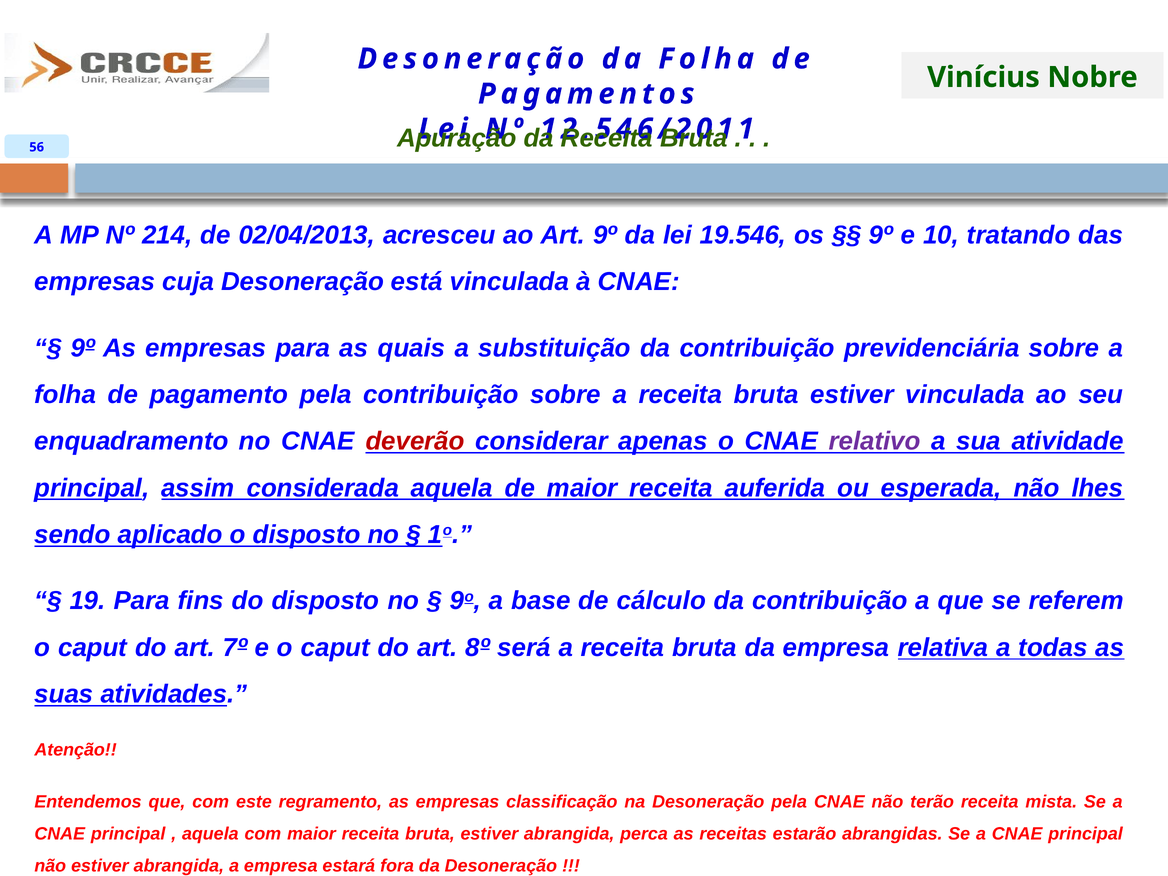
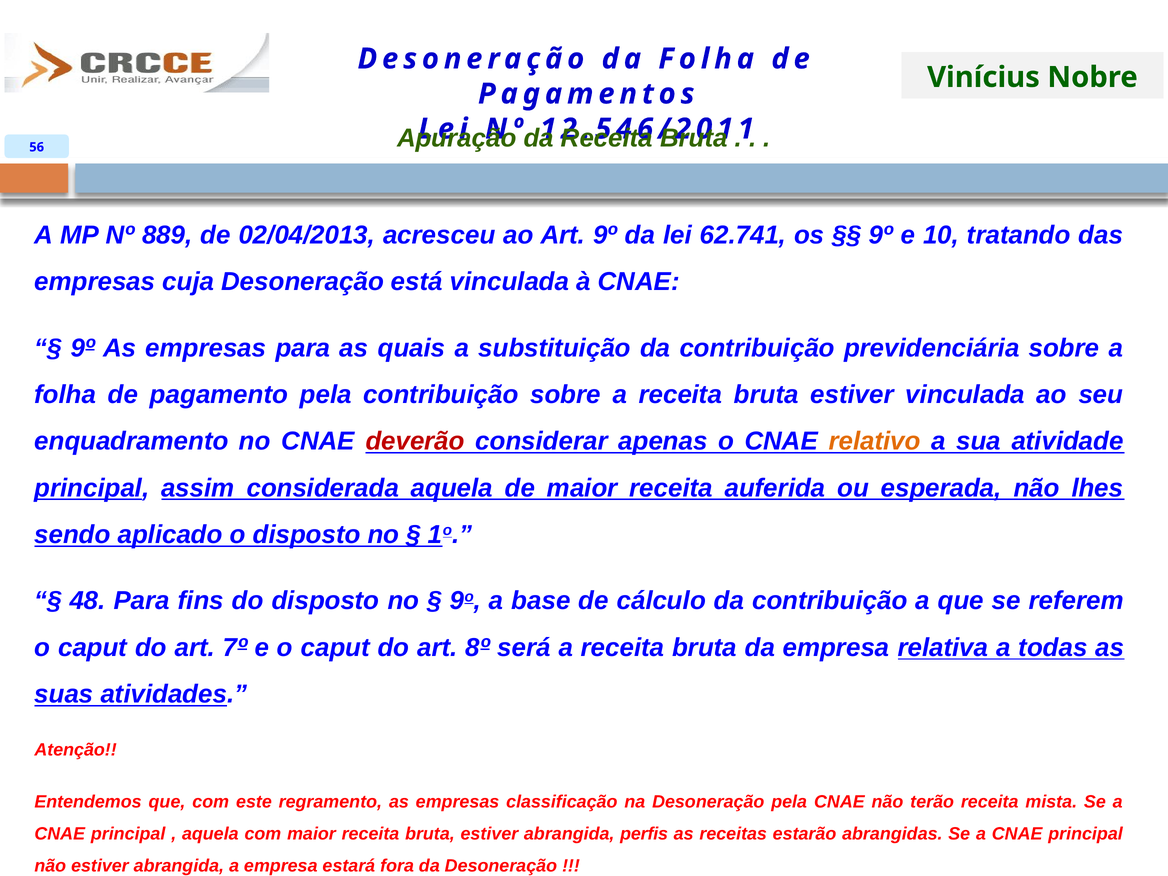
214: 214 -> 889
19.546: 19.546 -> 62.741
relativo colour: purple -> orange
19: 19 -> 48
perca: perca -> perfis
